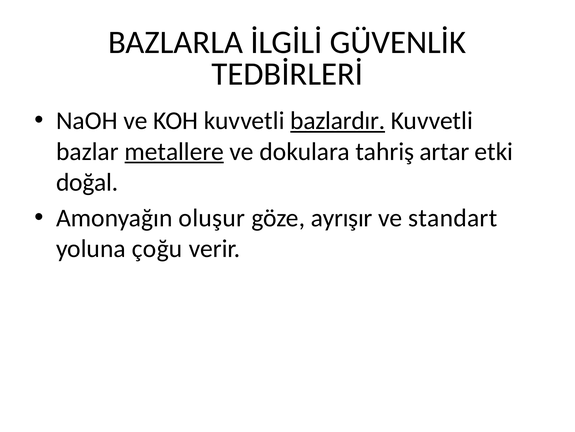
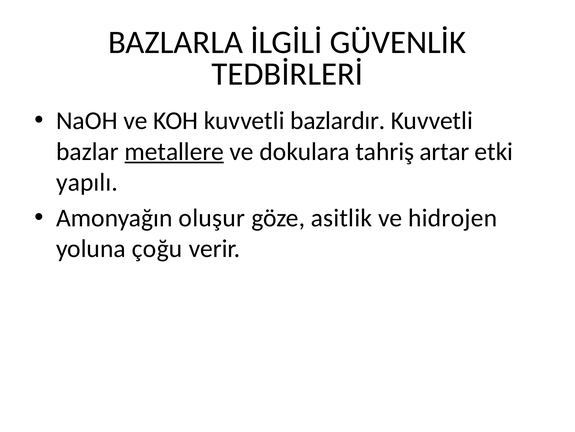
bazlardır underline: present -> none
doğal: doğal -> yapılı
ayrışır: ayrışır -> asitlik
standart: standart -> hidrojen
